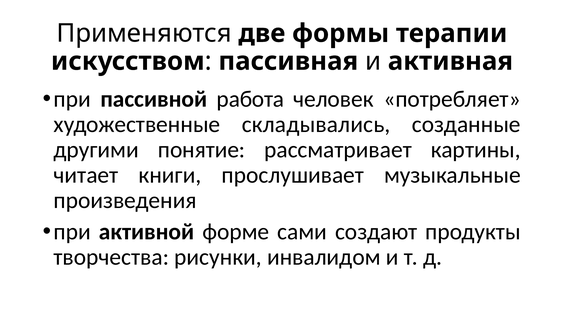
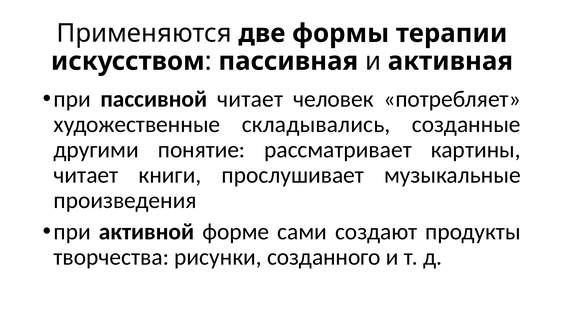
пассивной работа: работа -> читает
инвалидом: инвалидом -> созданного
